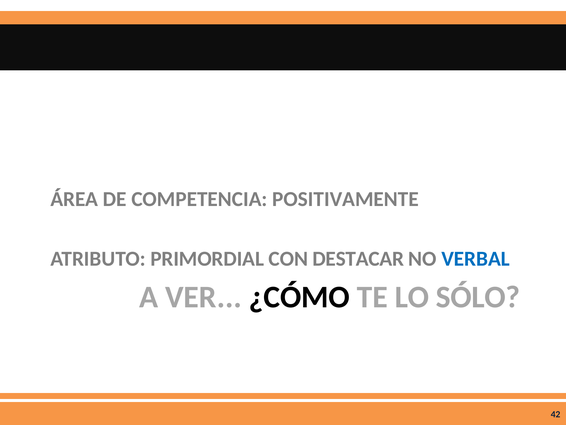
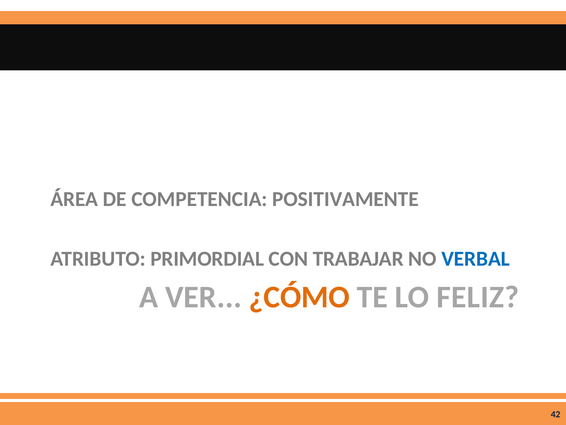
DESTACAR: DESTACAR -> TRABAJAR
¿CÓMO colour: black -> orange
SÓLO: SÓLO -> FELIZ
